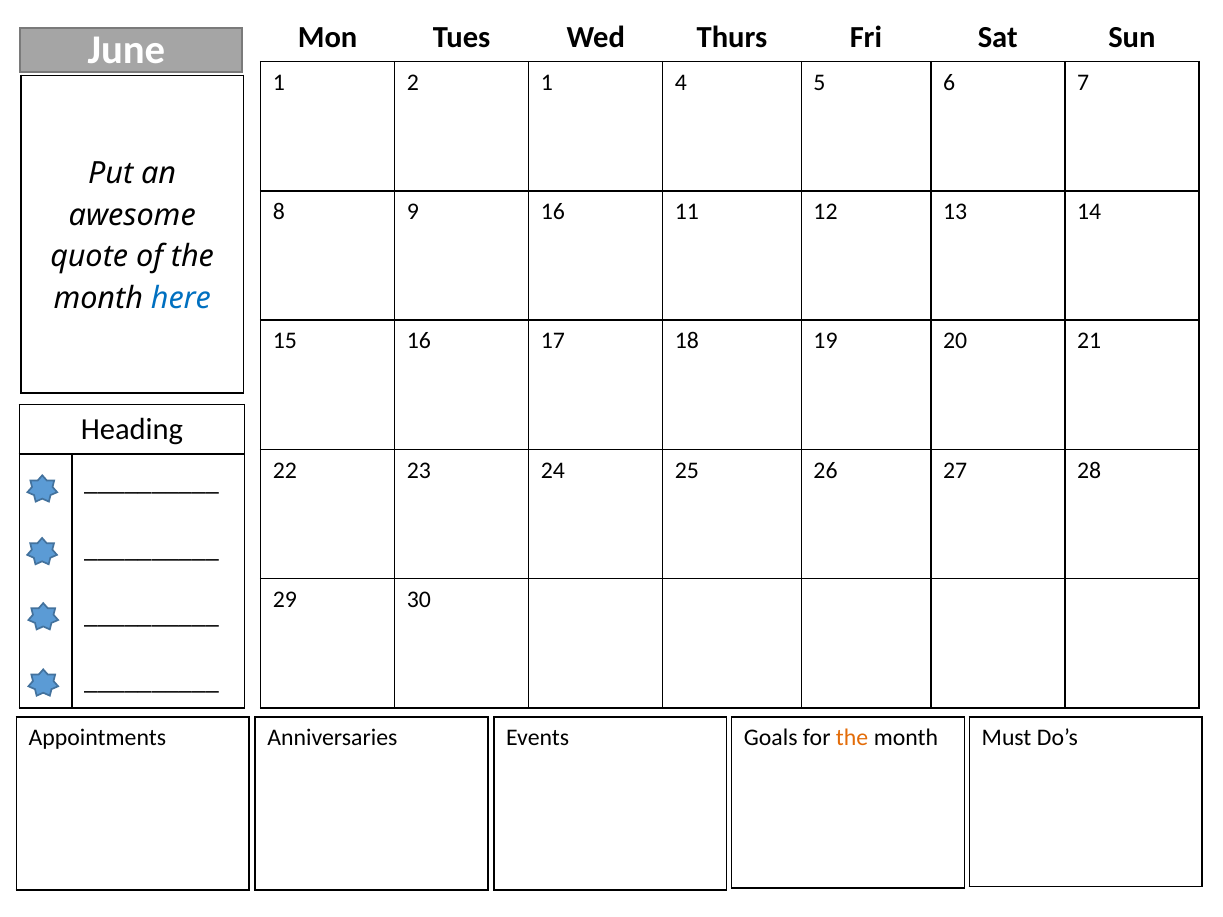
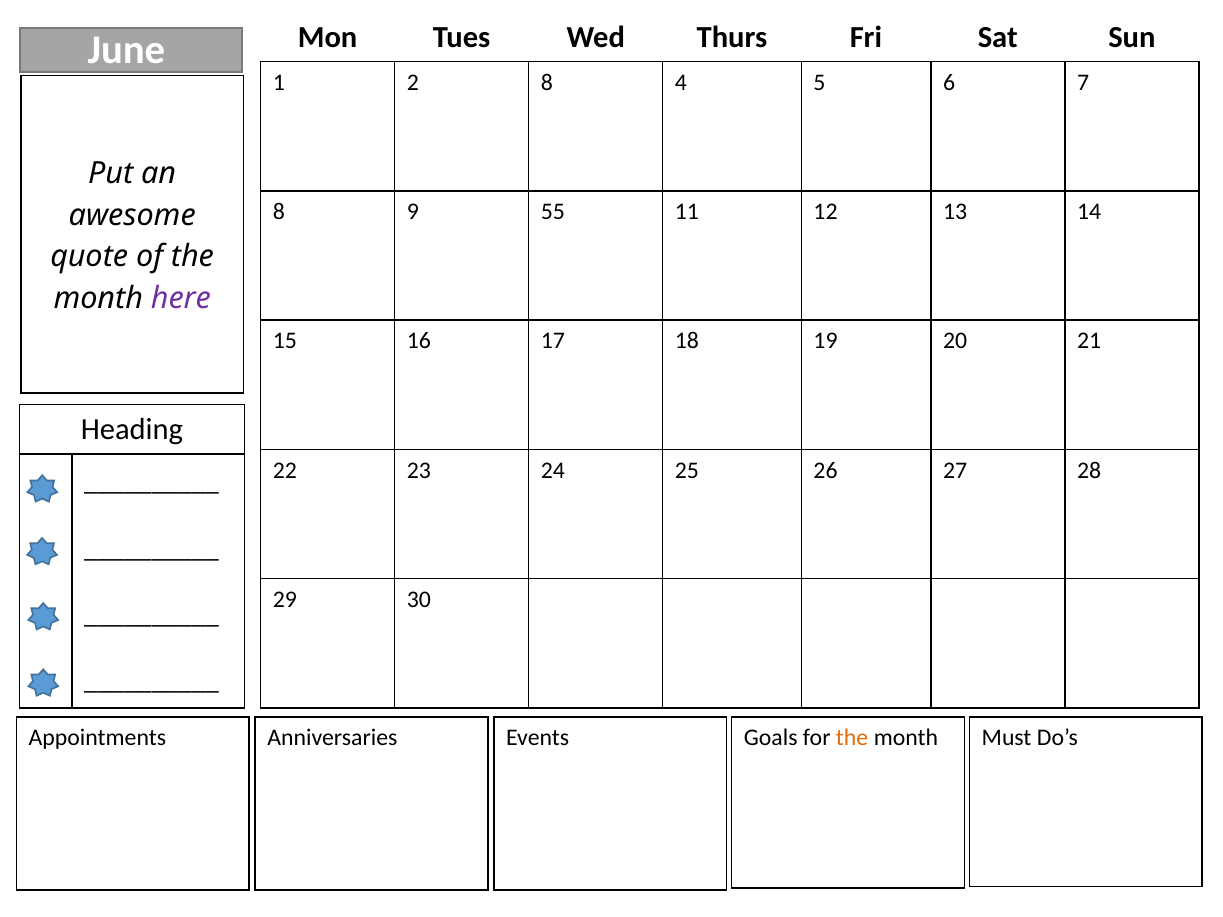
2 1: 1 -> 8
9 16: 16 -> 55
here colour: blue -> purple
